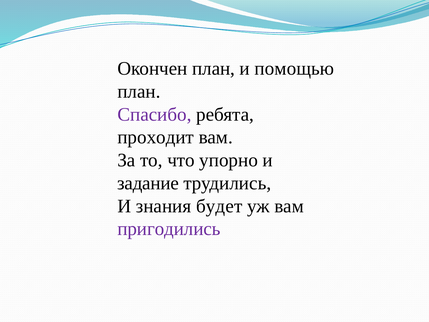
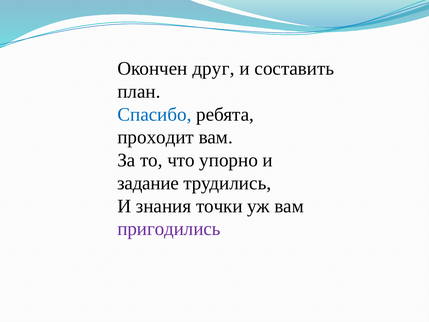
Окончен план: план -> друг
помощью: помощью -> составить
Спасибо colour: purple -> blue
будет: будет -> точки
